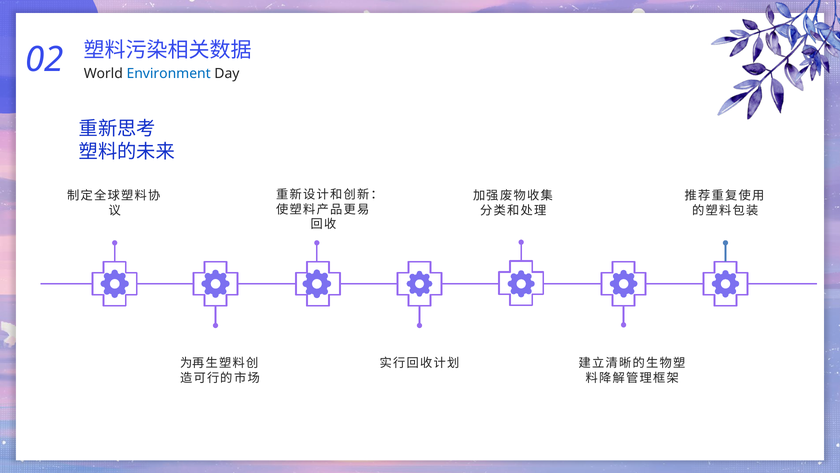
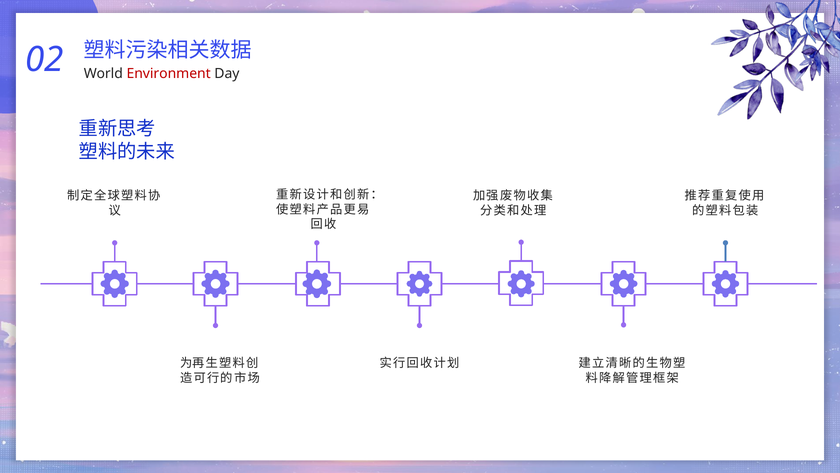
Environment colour: blue -> red
